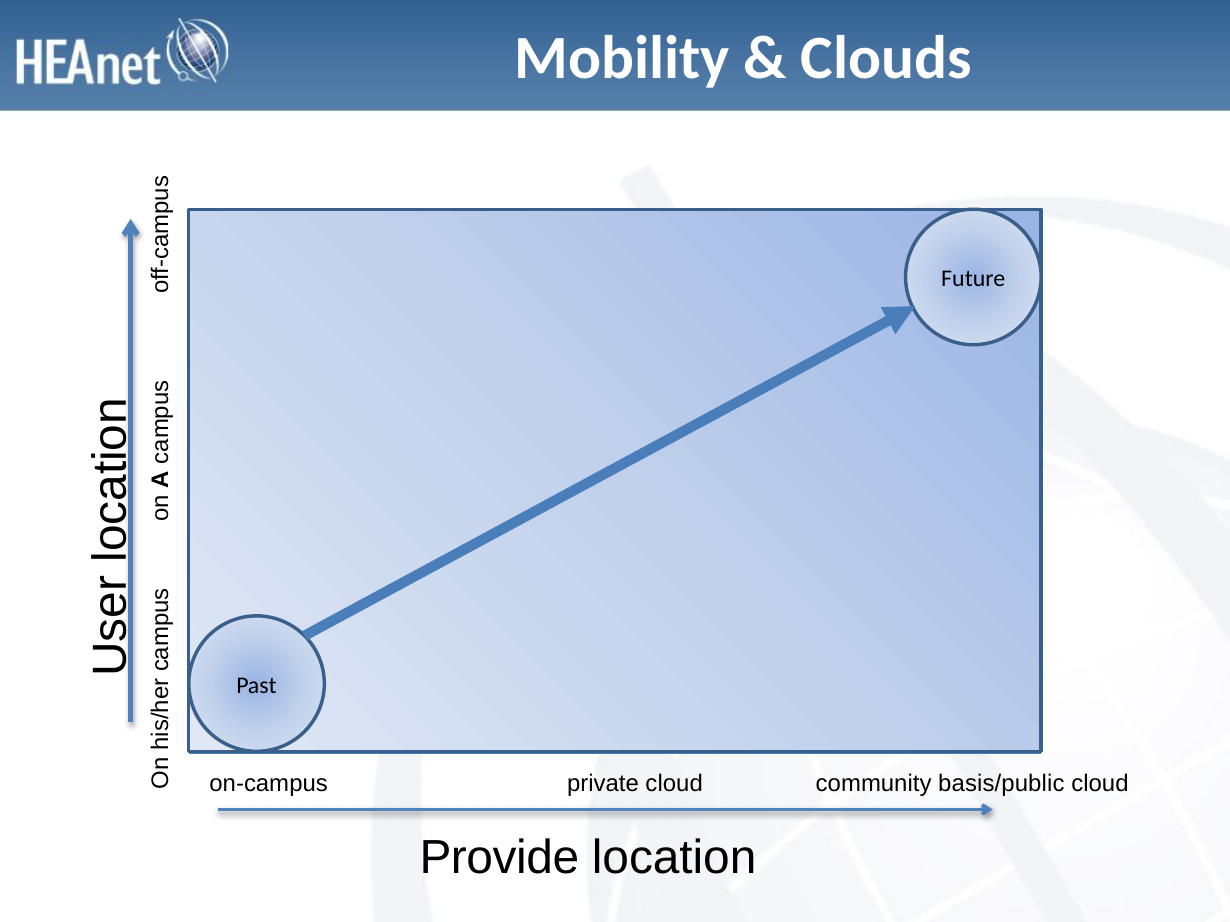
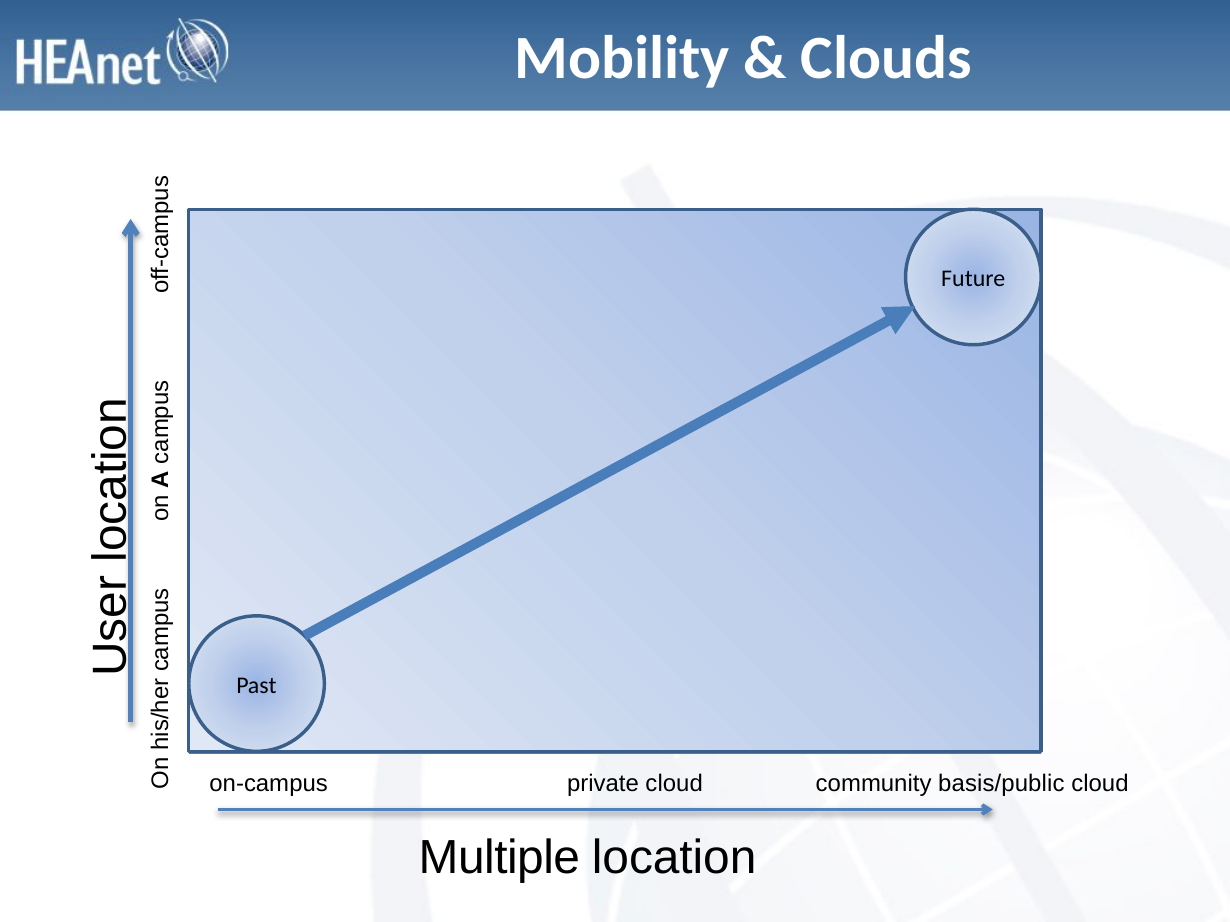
Provide: Provide -> Multiple
